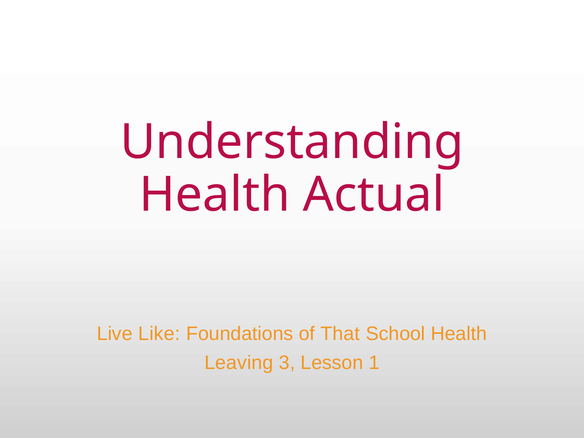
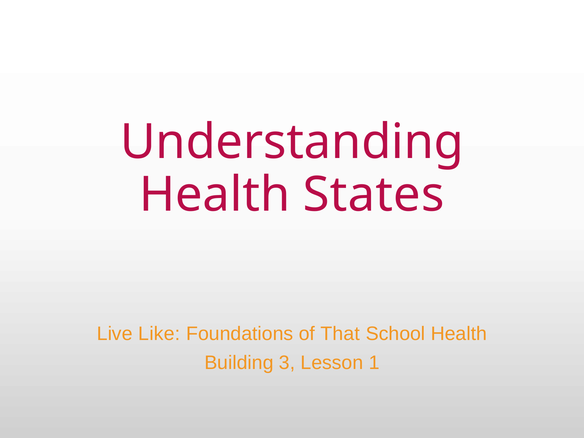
Actual: Actual -> States
Leaving: Leaving -> Building
